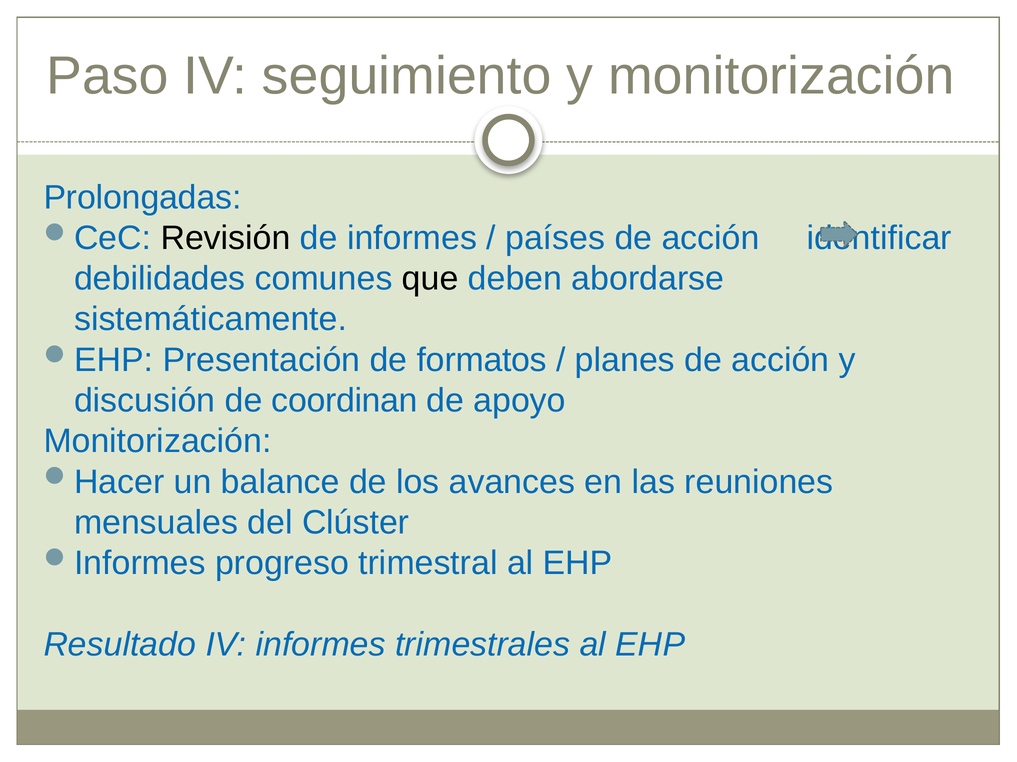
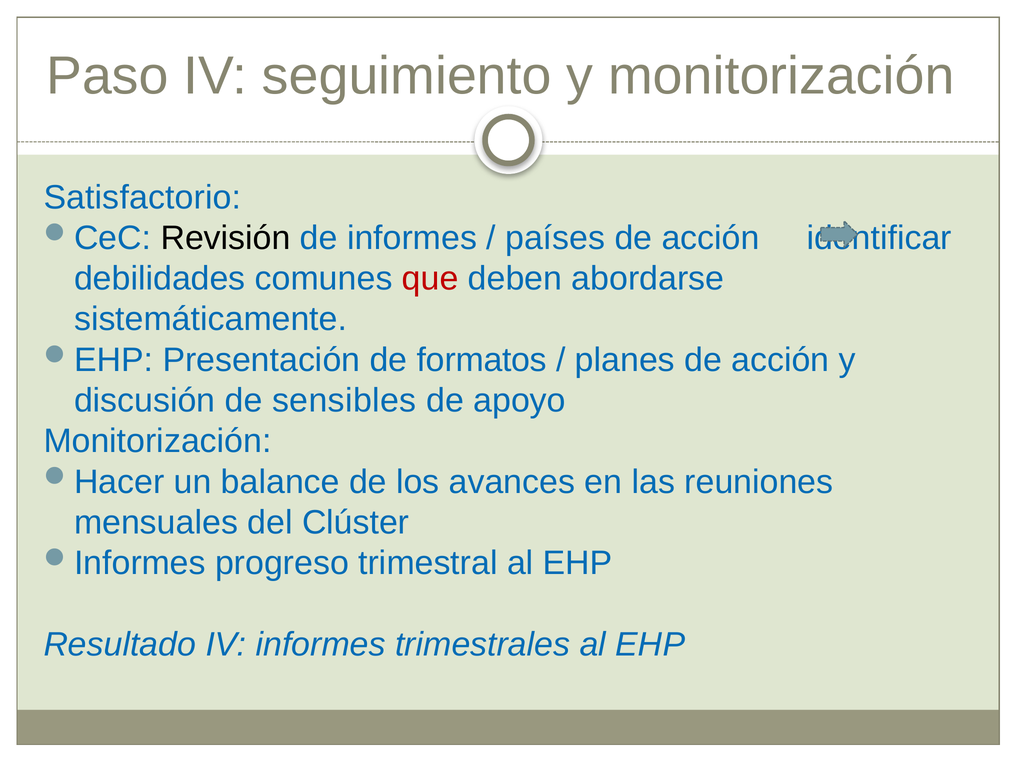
Prolongadas: Prolongadas -> Satisfactorio
que colour: black -> red
coordinan: coordinan -> sensibles
